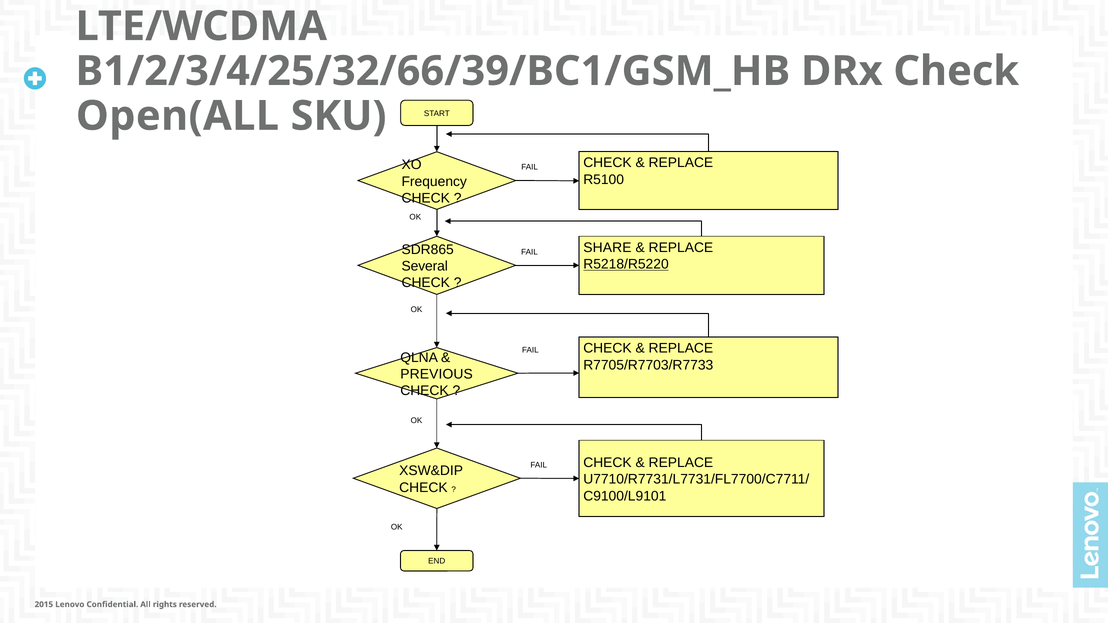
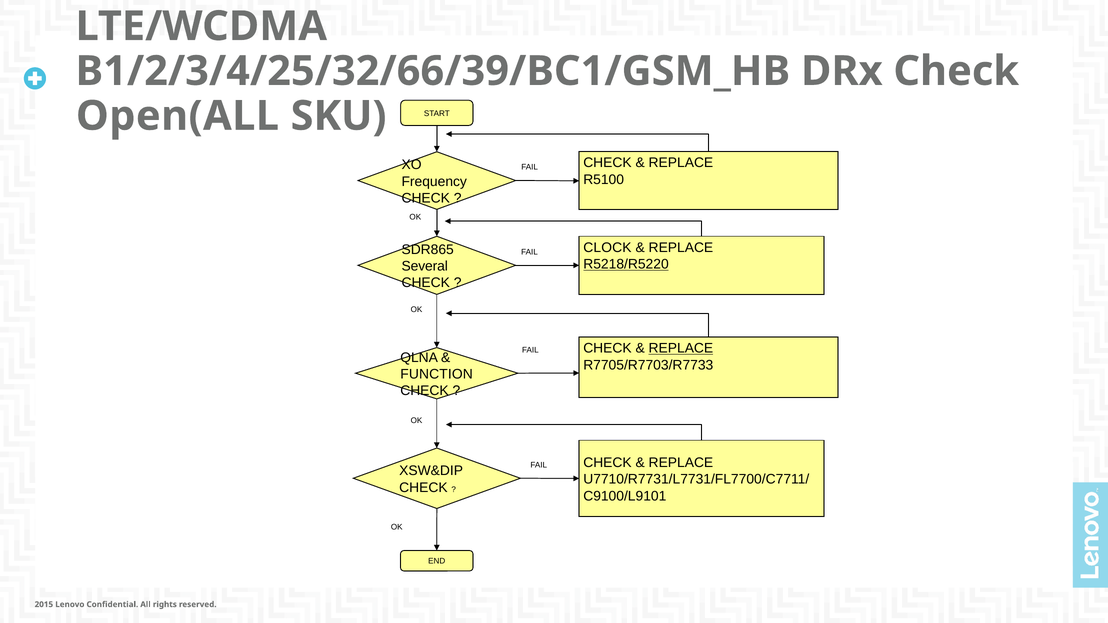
SHARE: SHARE -> CLOCK
REPLACE at (681, 348) underline: none -> present
PREVIOUS: PREVIOUS -> FUNCTION
